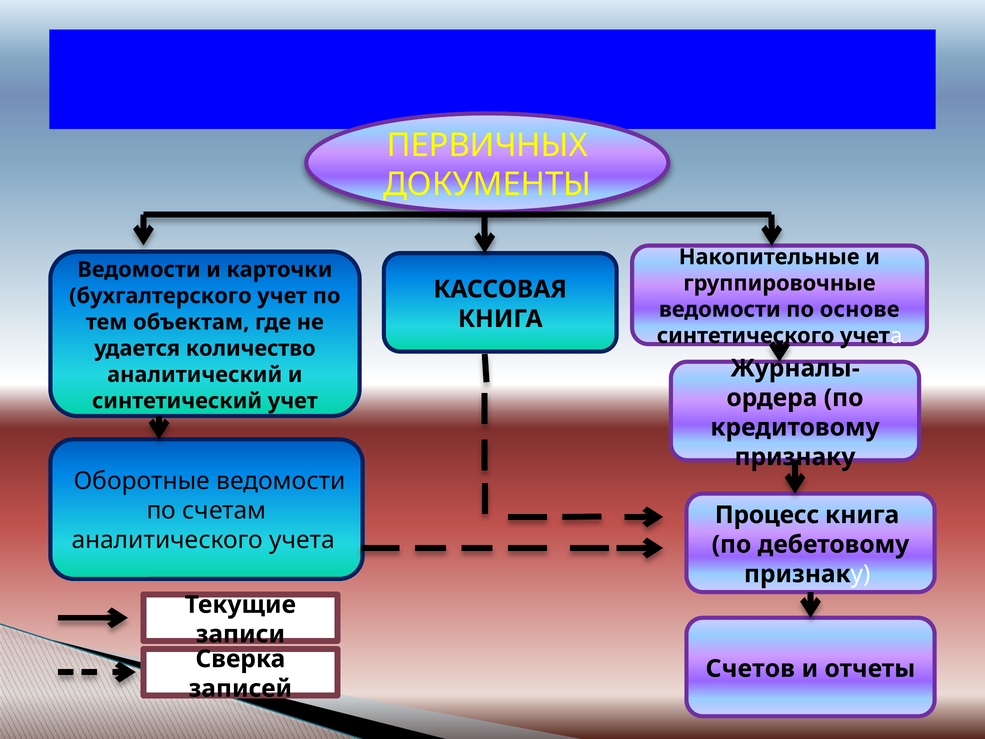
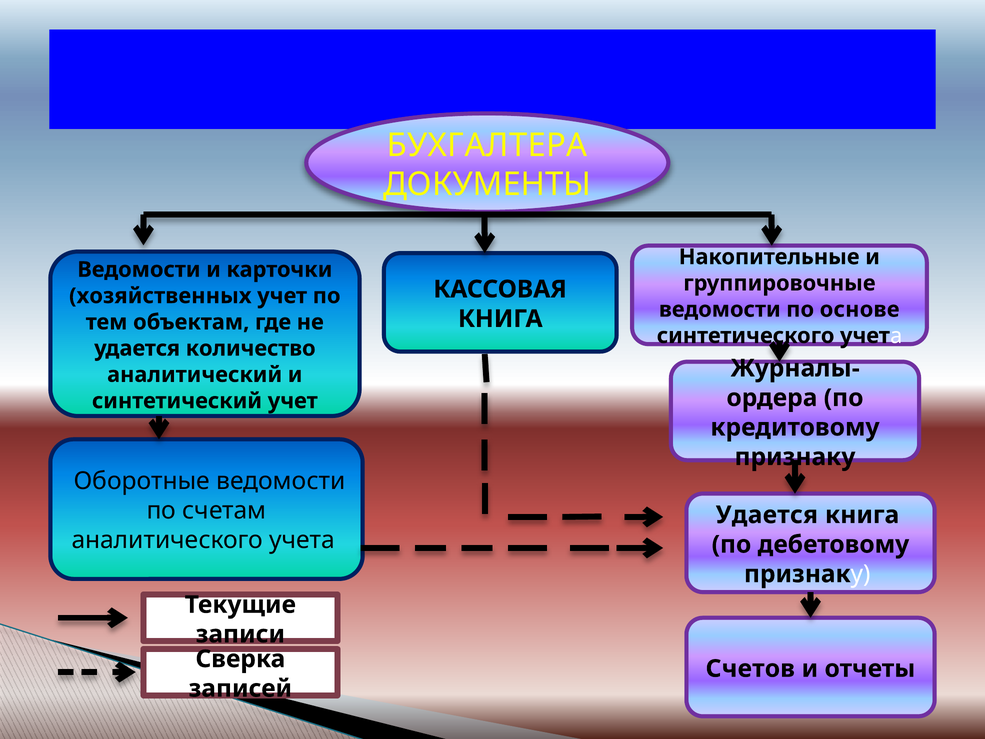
ПЕРВИЧНЫХ: ПЕРВИЧНЫХ -> БУХГАЛТЕРА
бухгалтерского at (160, 296): бухгалтерского -> хозяйственных
Процесс at (767, 515): Процесс -> Удается
